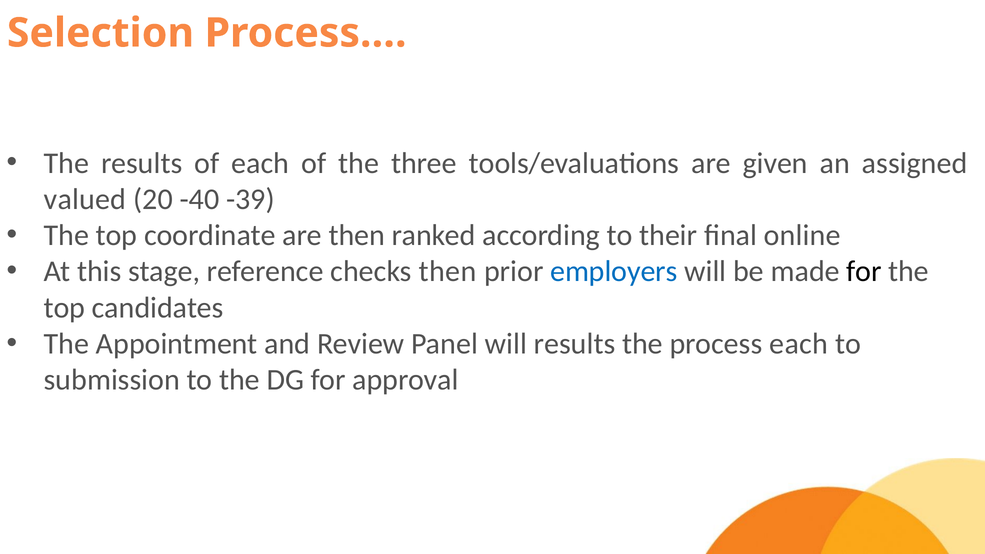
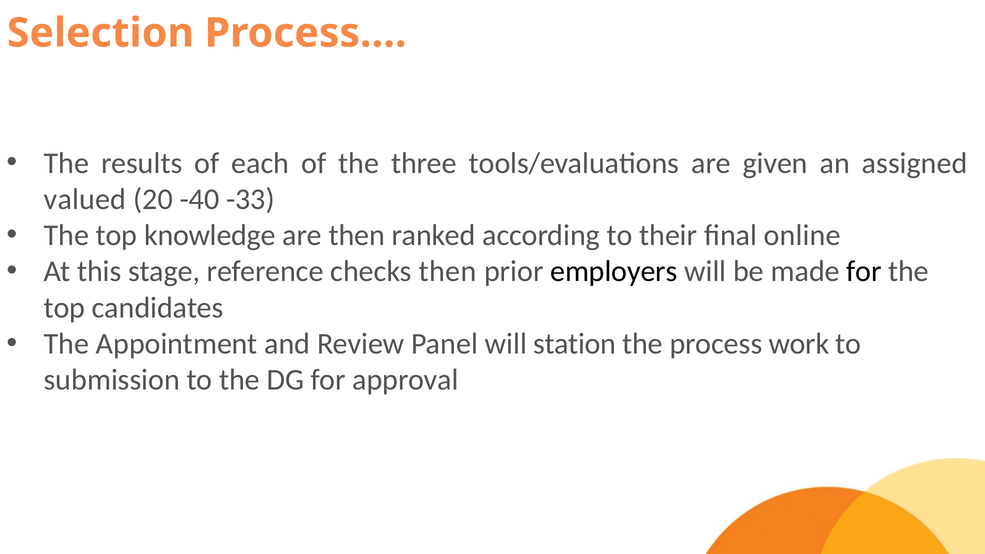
-39: -39 -> -33
coordinate: coordinate -> knowledge
employers colour: blue -> black
will results: results -> station
process each: each -> work
